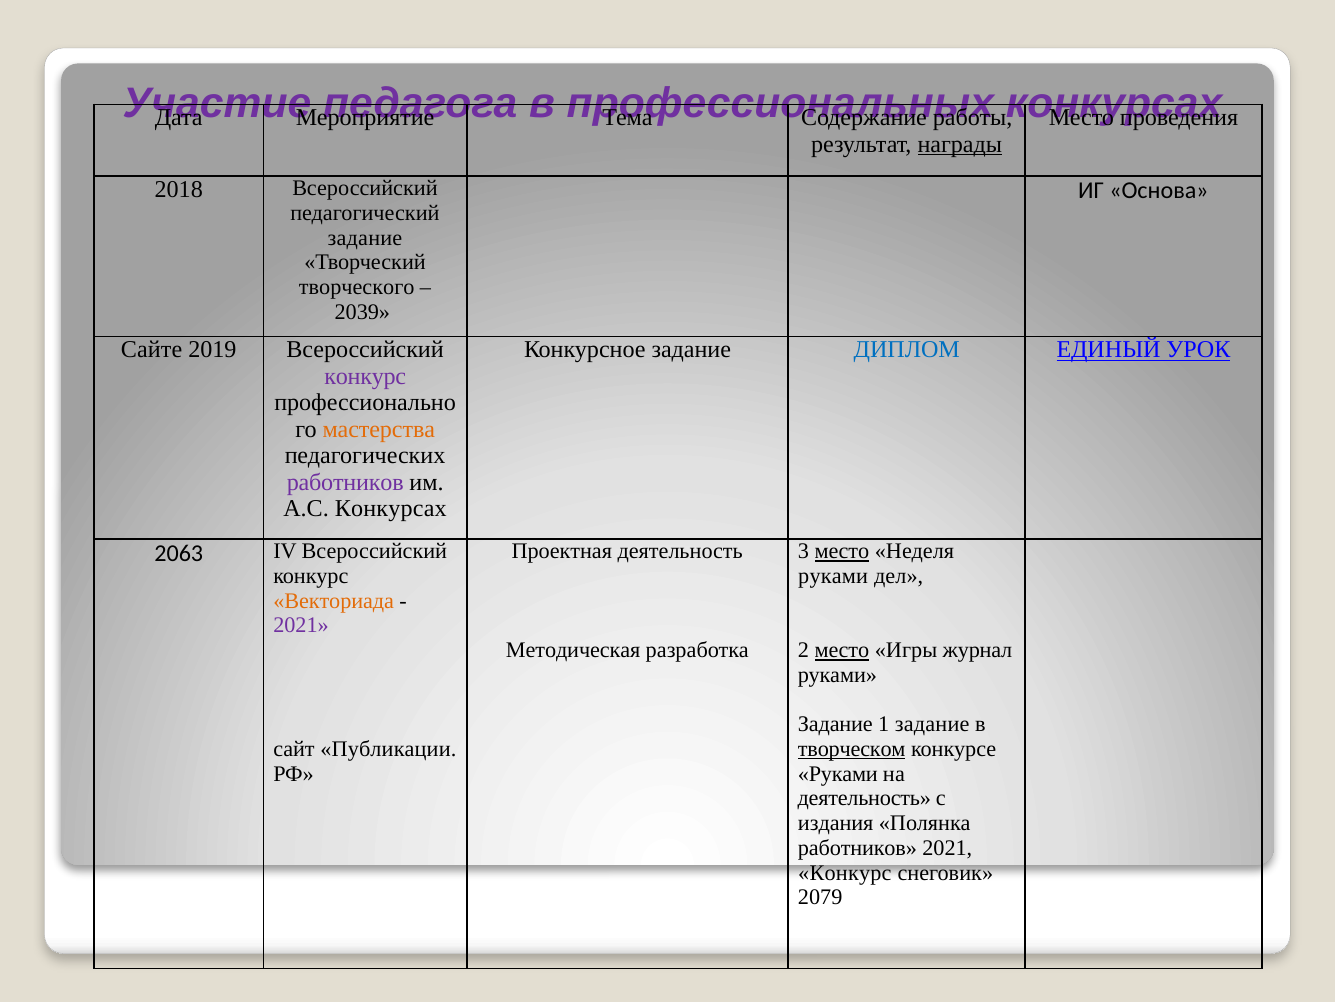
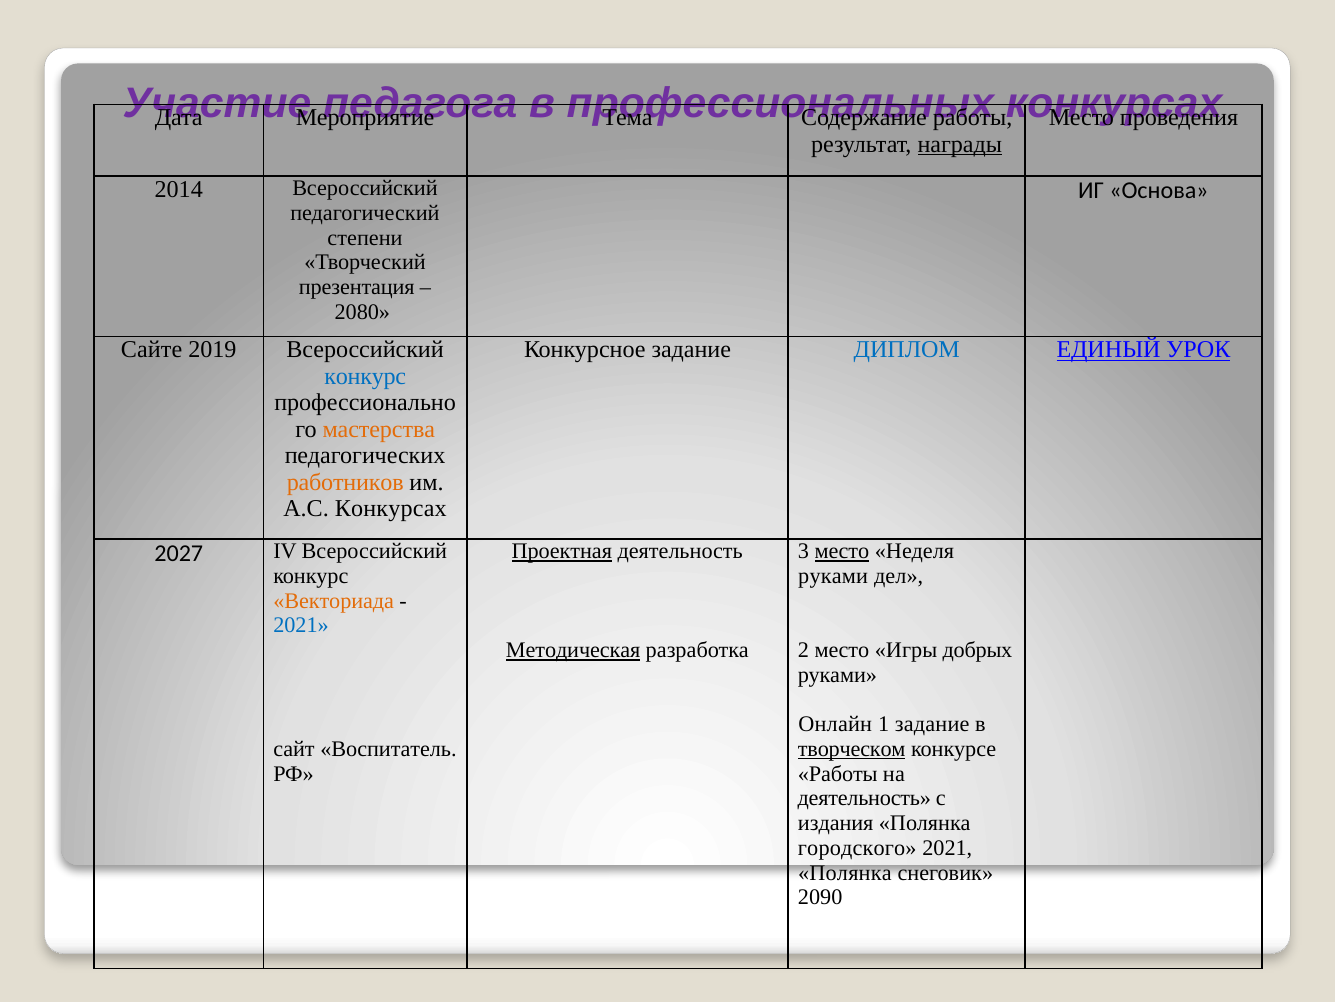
2018: 2018 -> 2014
задание at (365, 238): задание -> степени
творческого: творческого -> презентация
2039: 2039 -> 2080
конкурс at (365, 376) colour: purple -> blue
работников at (345, 482) colour: purple -> orange
Проектная underline: none -> present
2063: 2063 -> 2027
2021 at (301, 625) colour: purple -> blue
Методическая underline: none -> present
место at (842, 650) underline: present -> none
журнал: журнал -> добрых
Задание at (835, 724): Задание -> Онлайн
Публикации: Публикации -> Воспитатель
Руками at (838, 773): Руками -> Работы
работников at (857, 847): работников -> городского
Конкурс at (845, 872): Конкурс -> Полянка
2079: 2079 -> 2090
